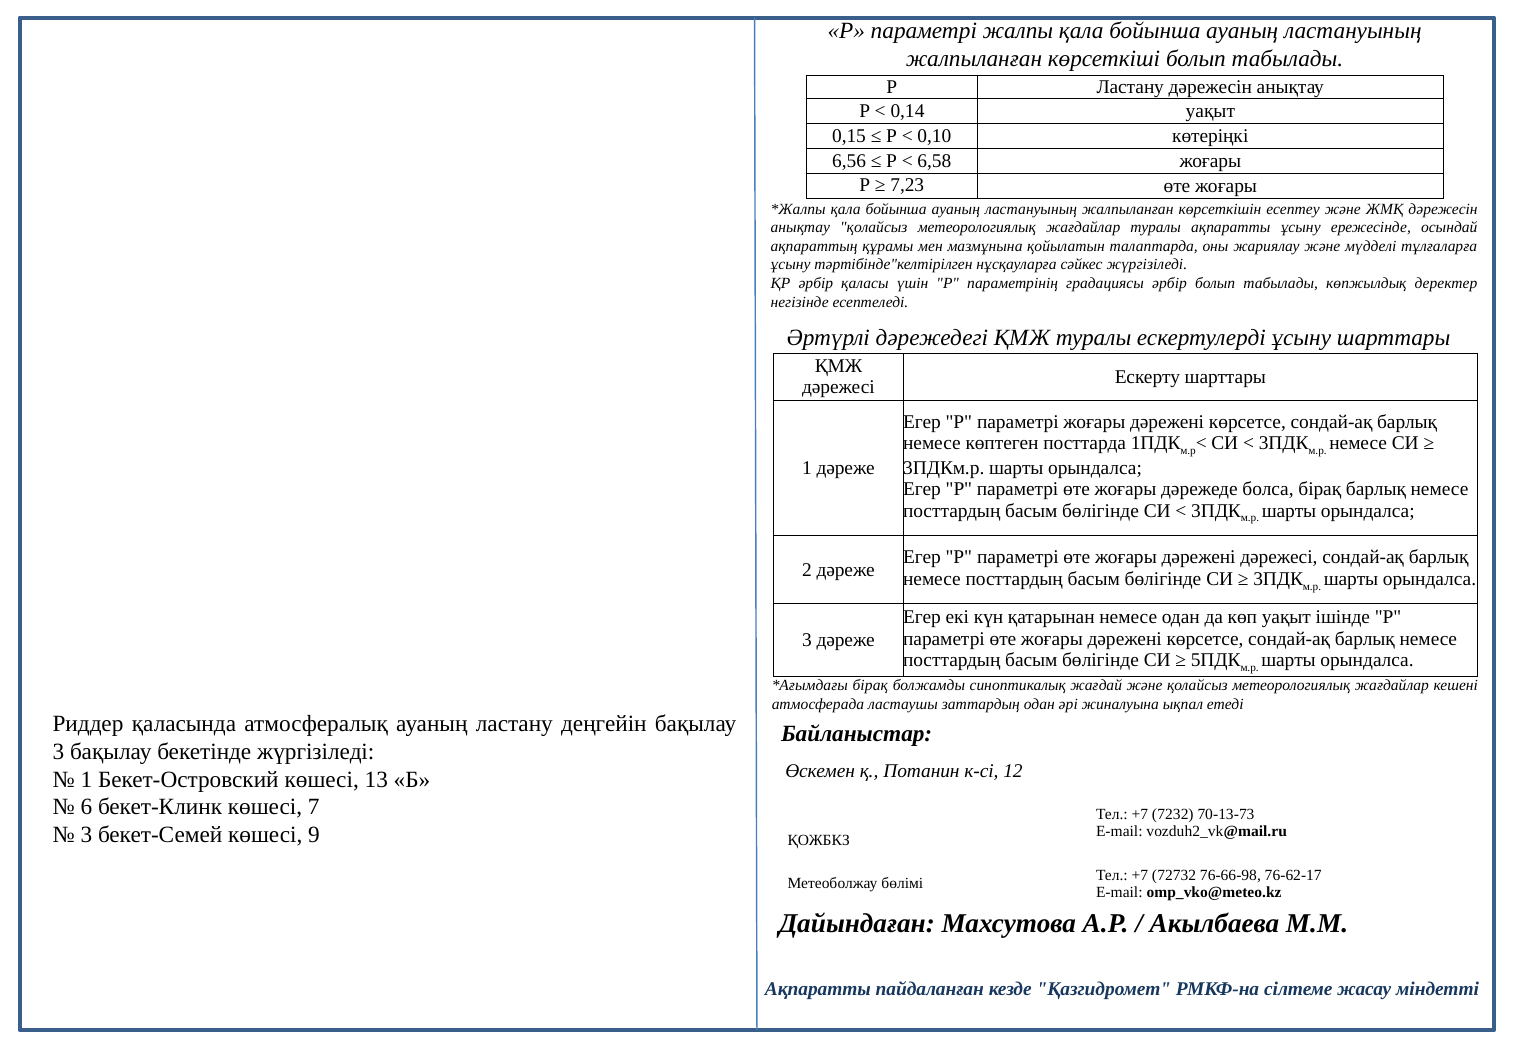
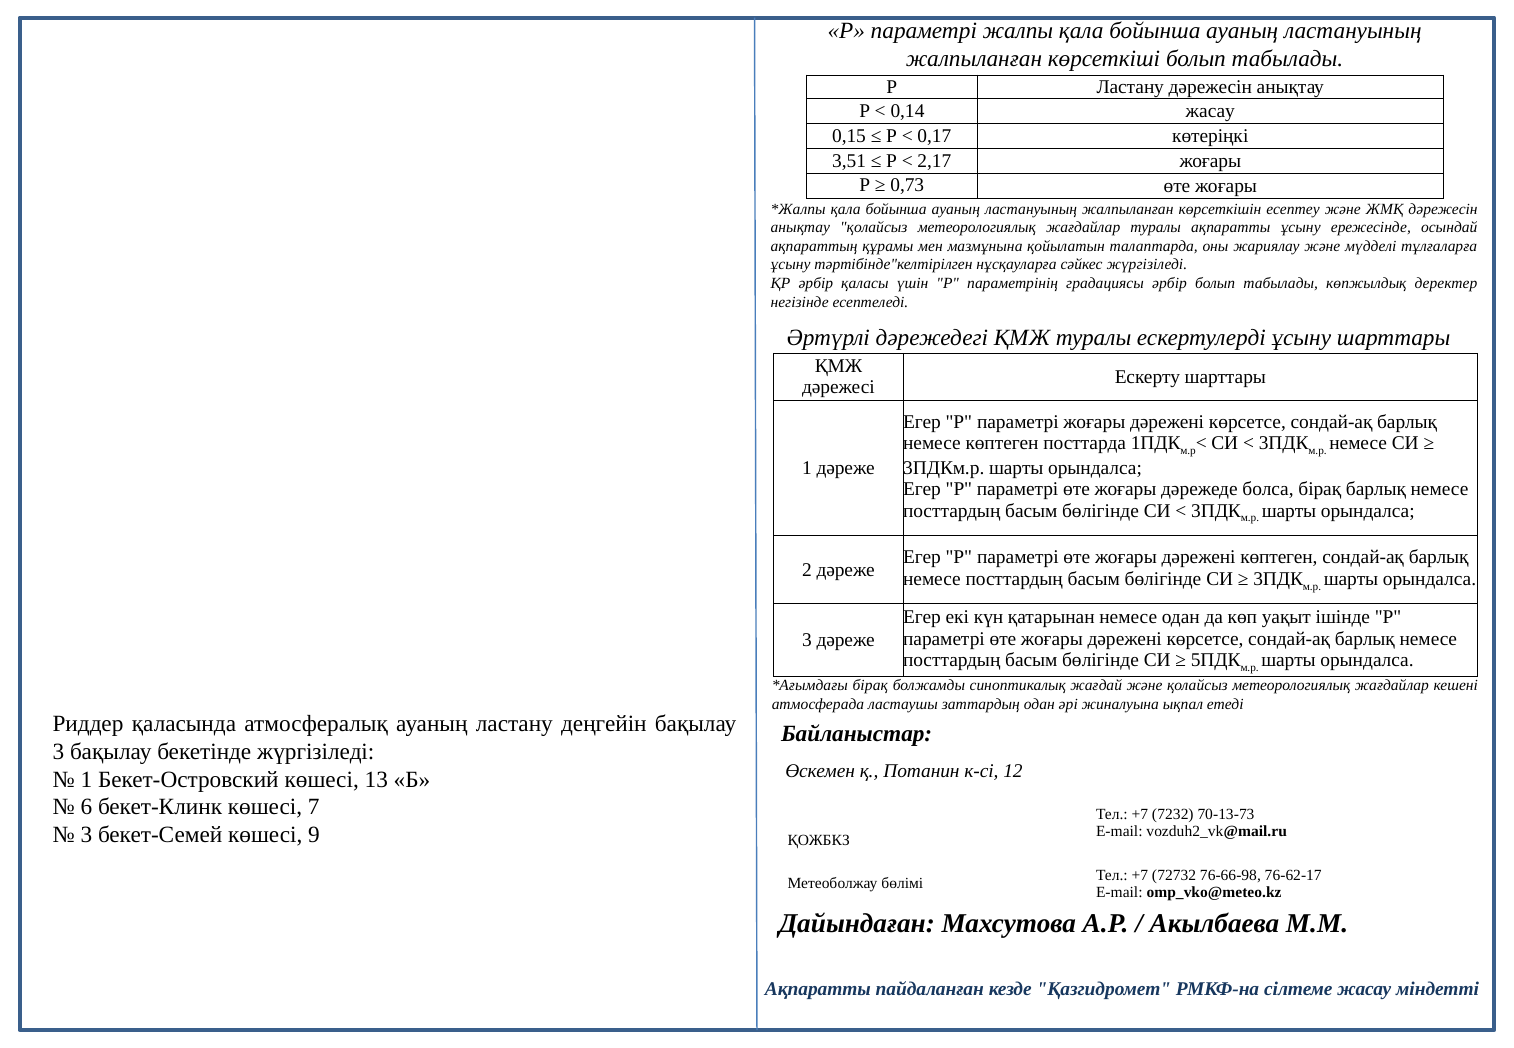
0,14 уақыт: уақыт -> жасау
0,10: 0,10 -> 0,17
6,56: 6,56 -> 3,51
6,58: 6,58 -> 2,17
7,23: 7,23 -> 0,73
дәрежені дәрежесі: дәрежесі -> көптеген
